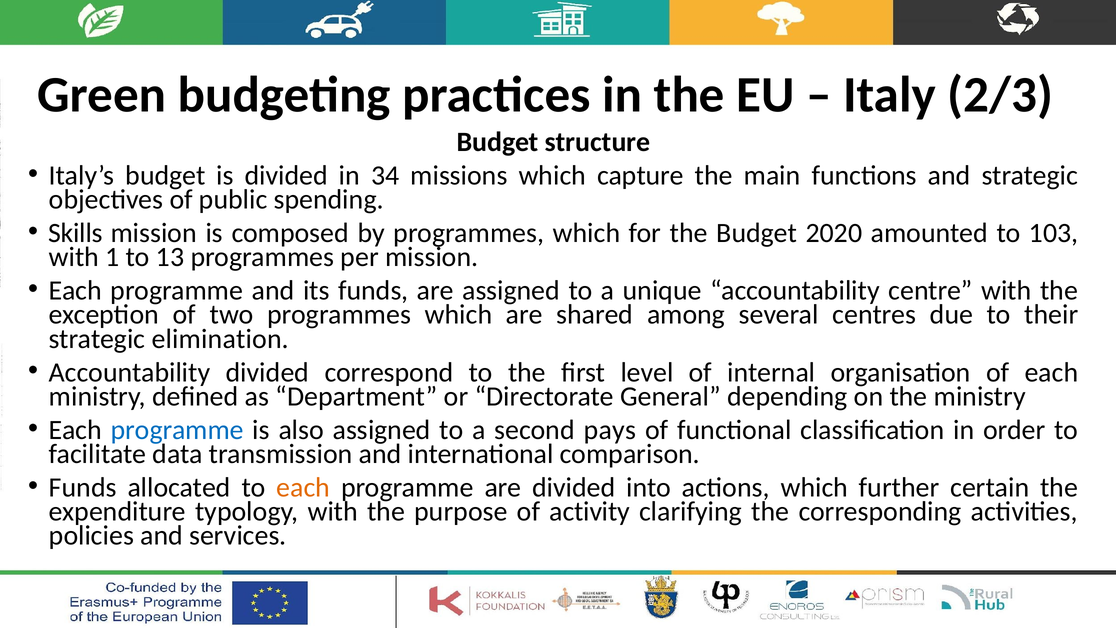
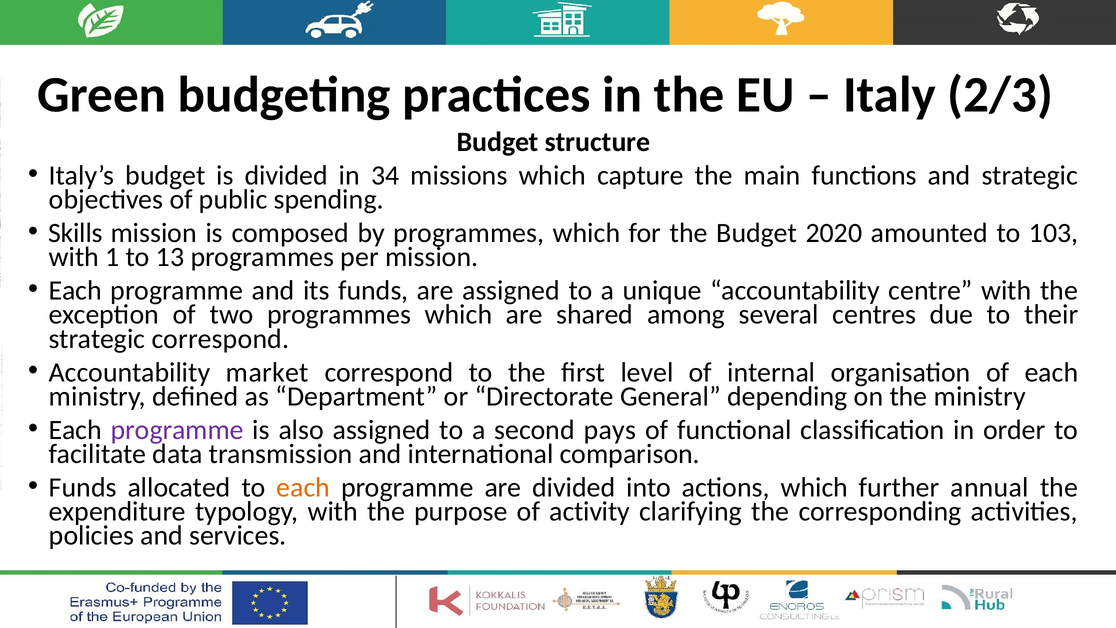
strategic elimination: elimination -> correspond
Accountability divided: divided -> market
programme at (177, 430) colour: blue -> purple
certain: certain -> annual
